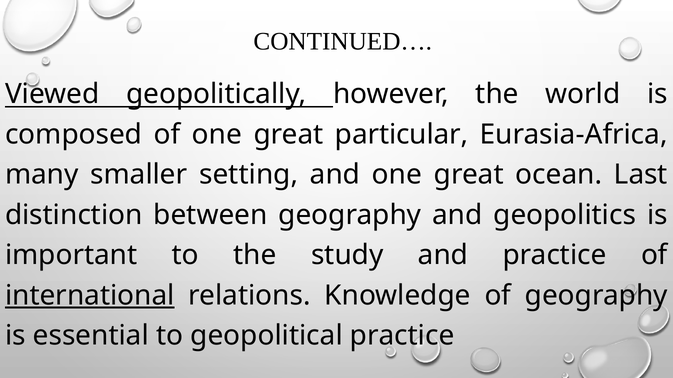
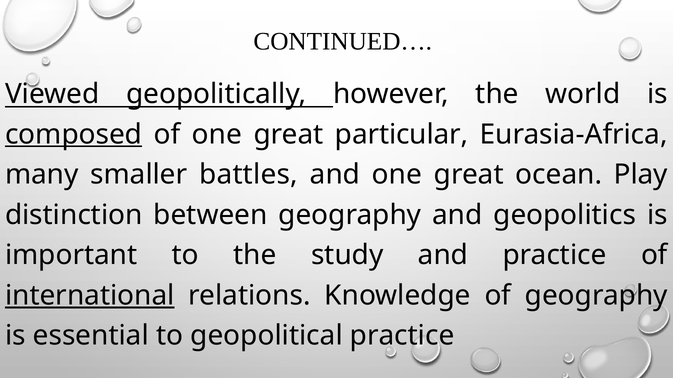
composed underline: none -> present
setting: setting -> battles
Last: Last -> Play
